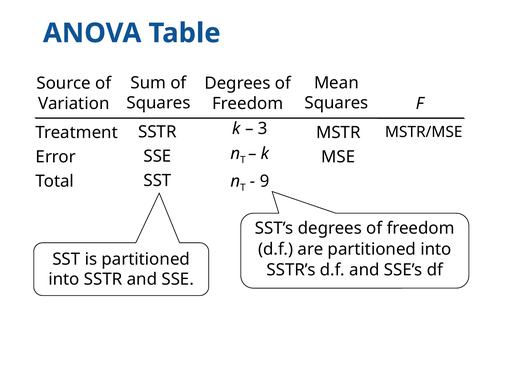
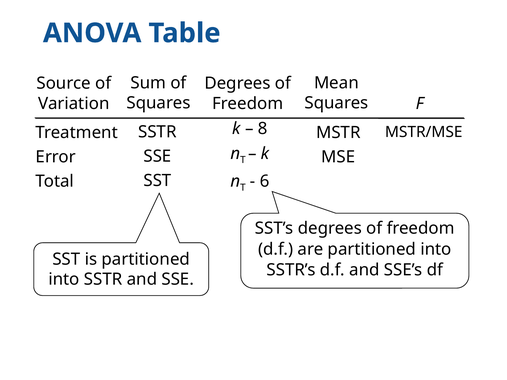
3: 3 -> 8
9: 9 -> 6
